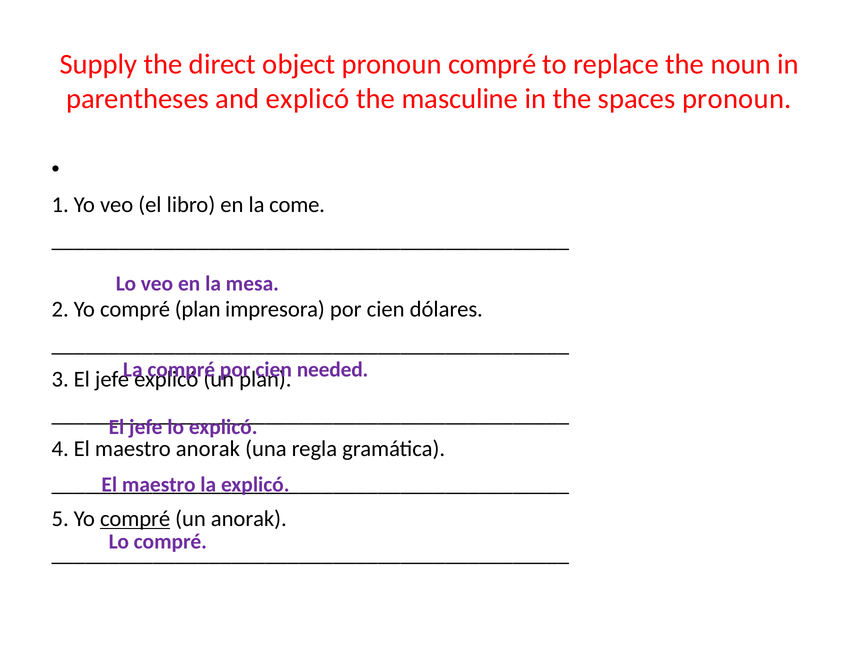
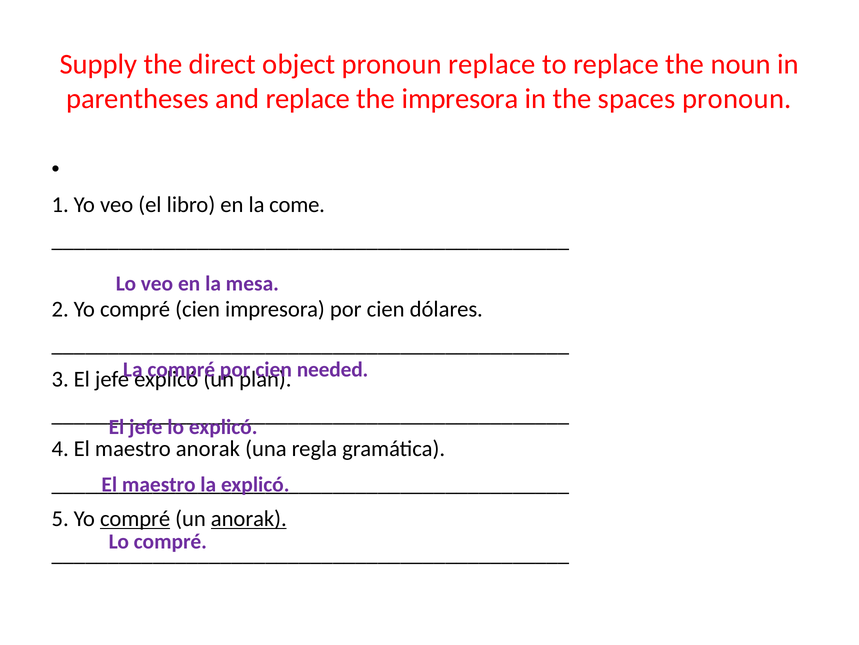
pronoun compré: compré -> replace
and explicó: explicó -> replace
the masculine: masculine -> impresora
compré plan: plan -> cien
anorak at (249, 518) underline: none -> present
